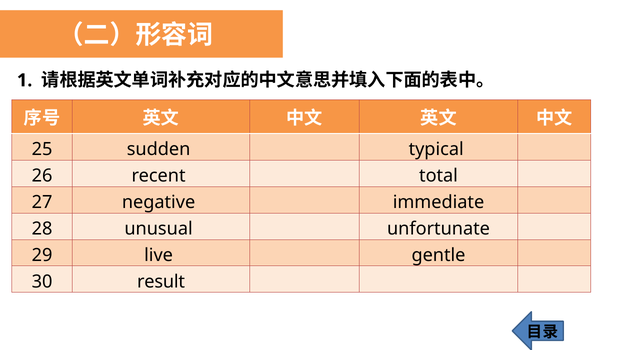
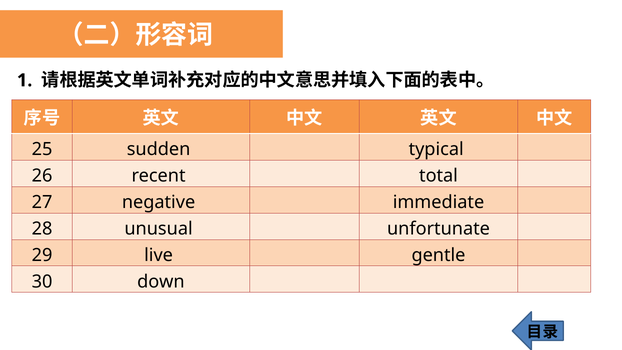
result: result -> down
